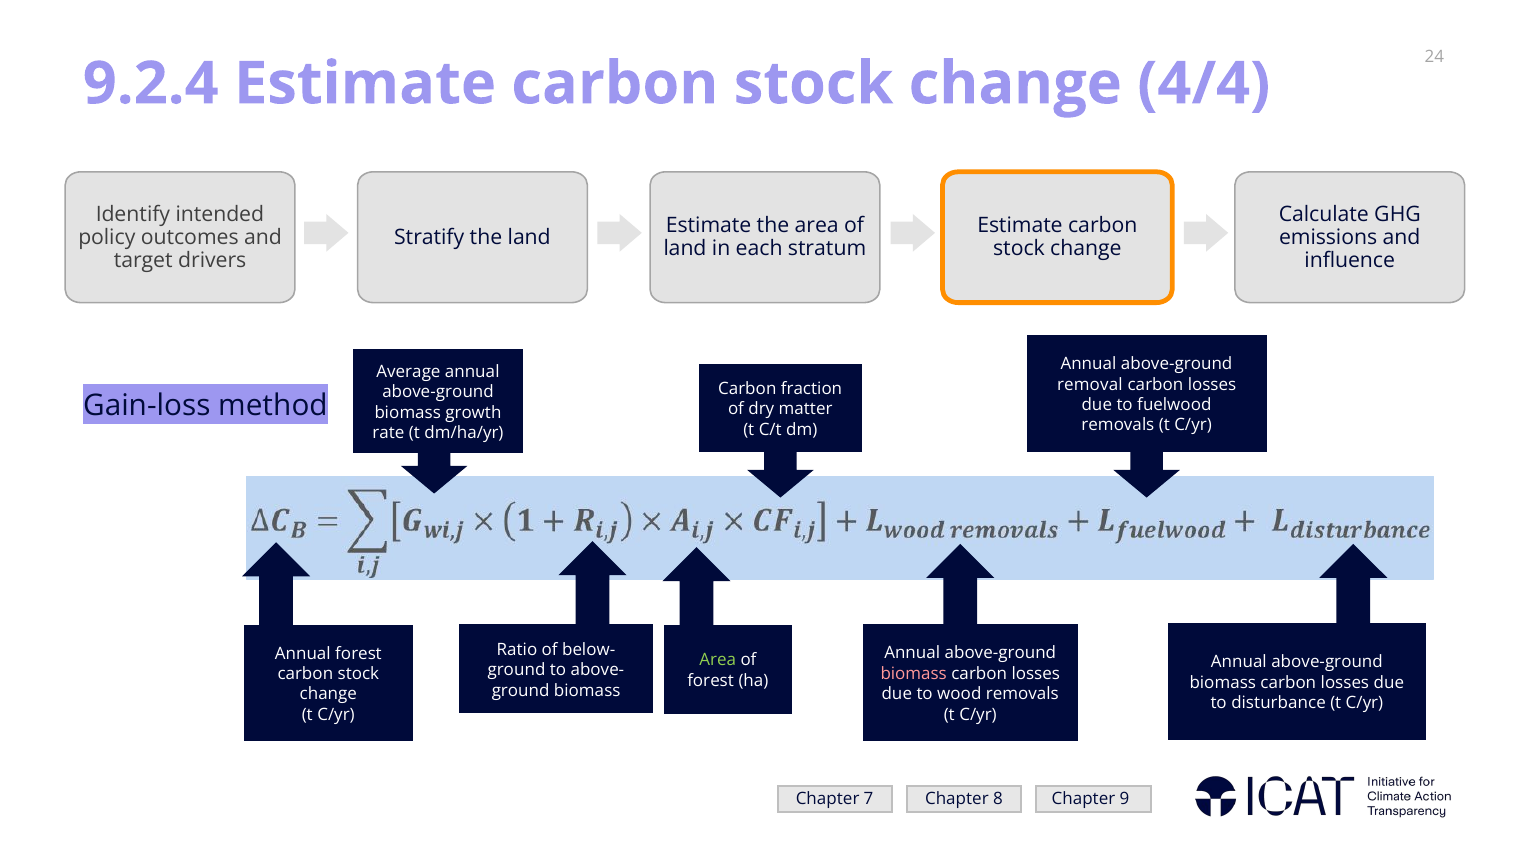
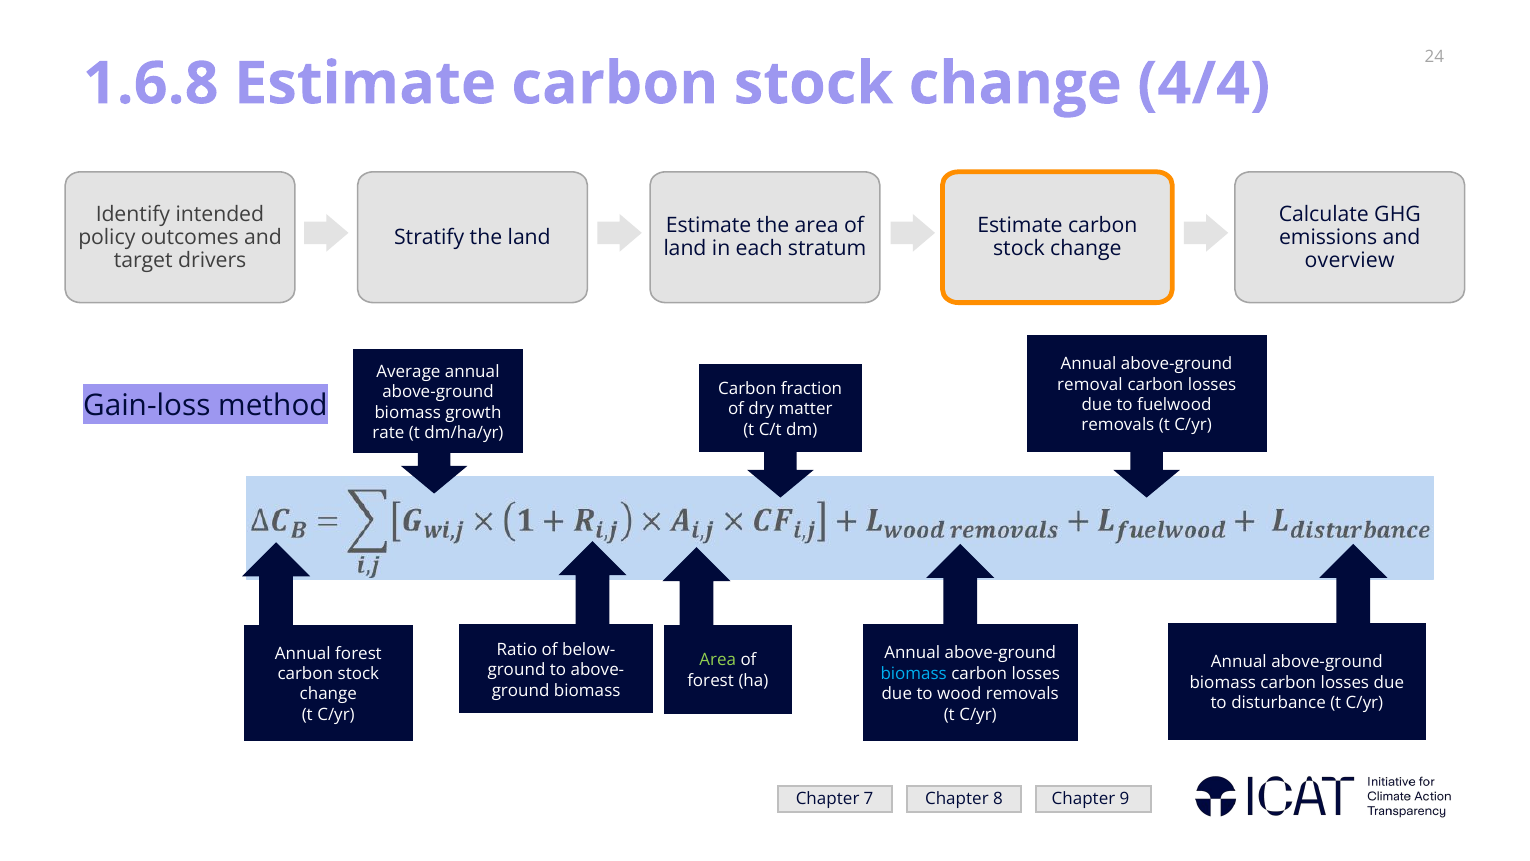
9.2.4: 9.2.4 -> 1.6.8
influence: influence -> overview
biomass at (914, 673) colour: pink -> light blue
